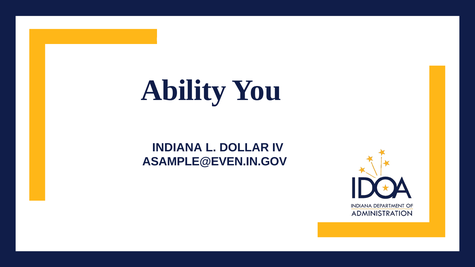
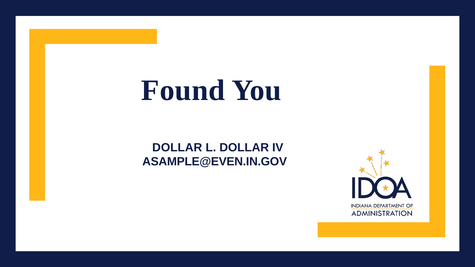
Ability: Ability -> Found
INDIANA at (177, 148): INDIANA -> DOLLAR
